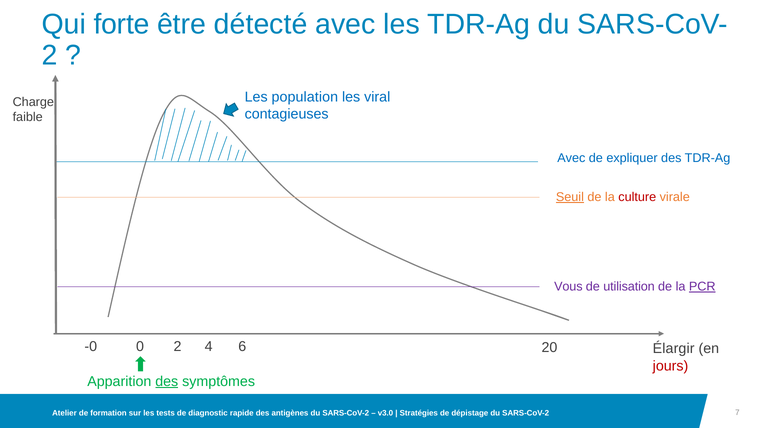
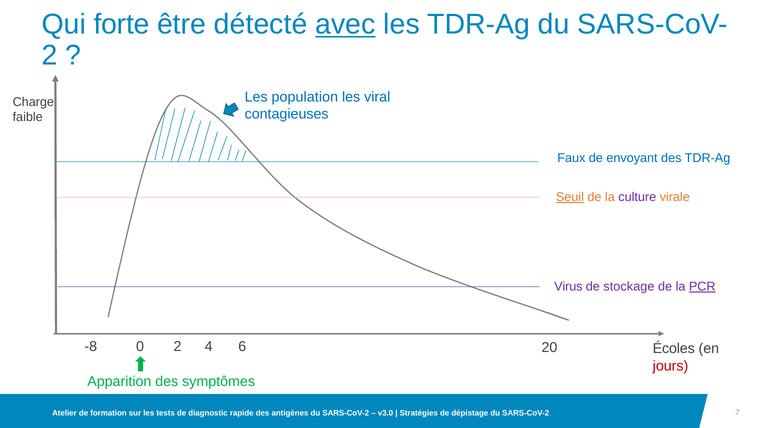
avec at (345, 24) underline: none -> present
Avec at (571, 158): Avec -> Faux
expliquer: expliquer -> envoyant
culture colour: red -> purple
Vous: Vous -> Virus
utilisation: utilisation -> stockage
-0: -0 -> -8
Élargir: Élargir -> Écoles
des at (167, 381) underline: present -> none
